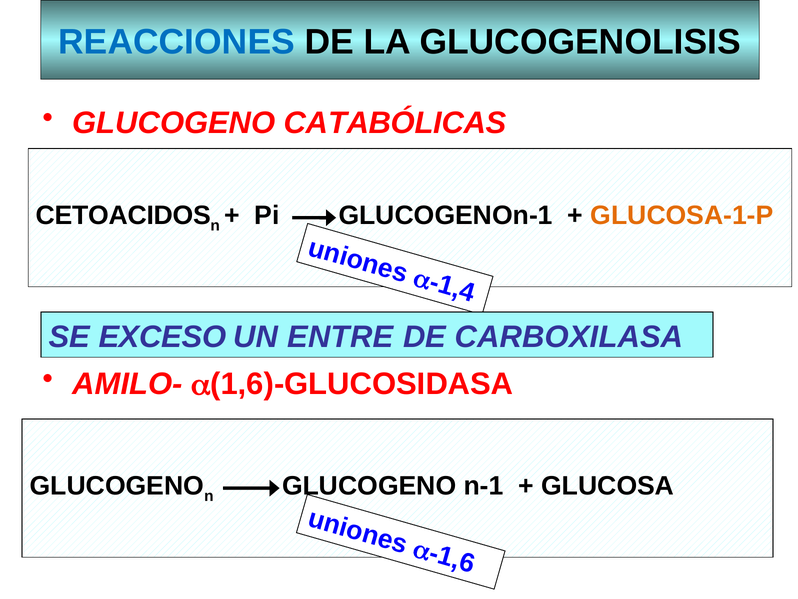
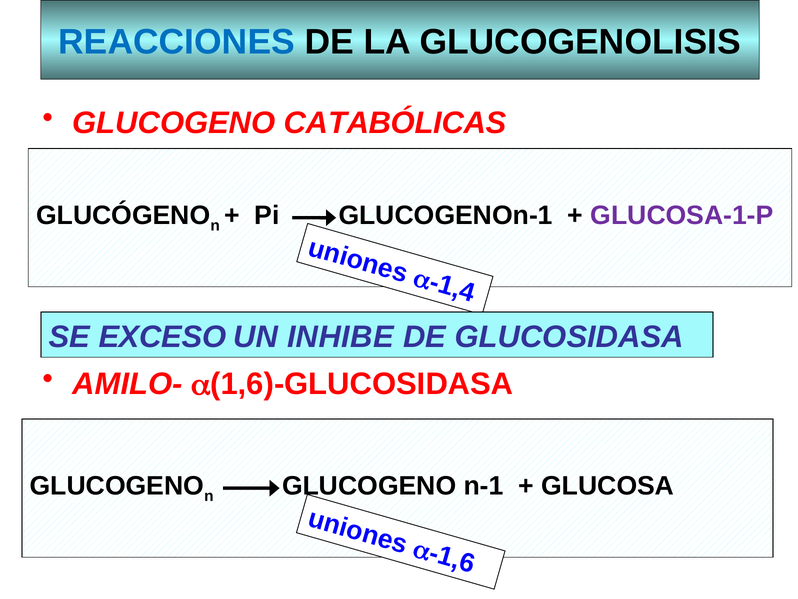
CETOACIDOS: CETOACIDOS -> GLUCÓGENO
GLUCOSA-1-P colour: orange -> purple
ENTRE: ENTRE -> INHIBE
CARBOXILASA: CARBOXILASA -> GLUCOSIDASA
